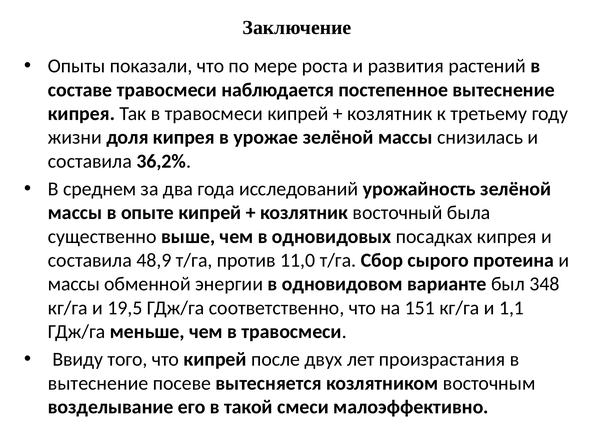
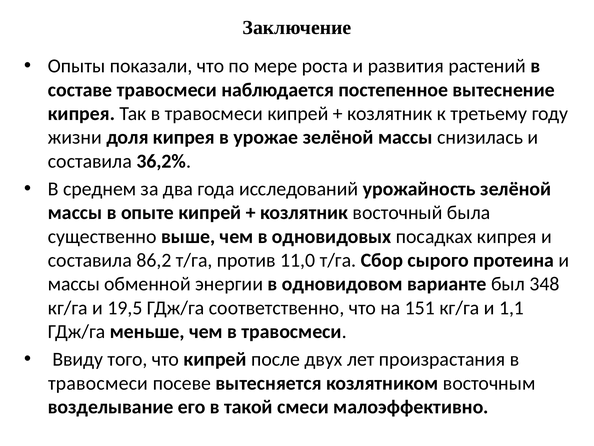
48,9: 48,9 -> 86,2
вытеснение at (98, 383): вытеснение -> травосмеси
